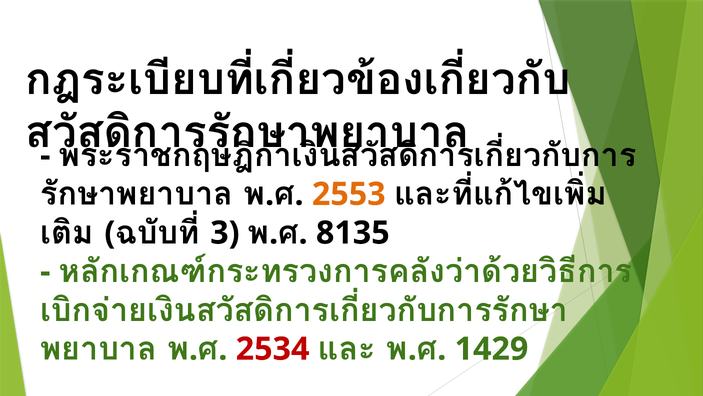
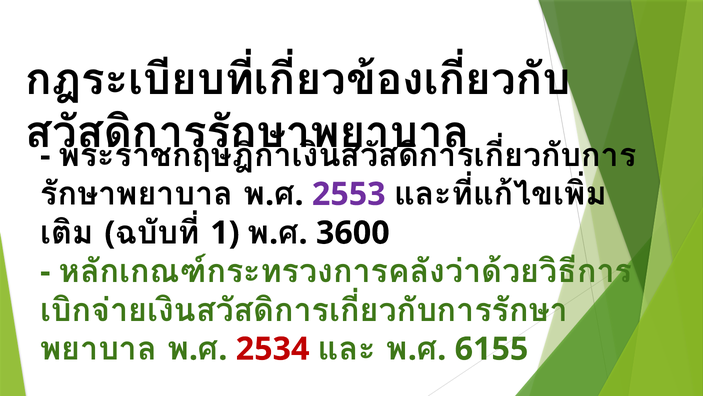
2553 colour: orange -> purple
3: 3 -> 1
8135: 8135 -> 3600
1429: 1429 -> 6155
